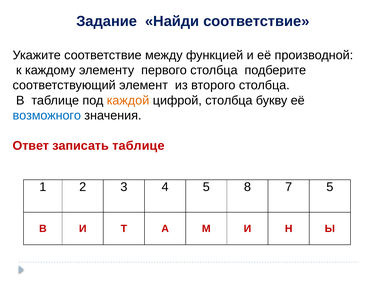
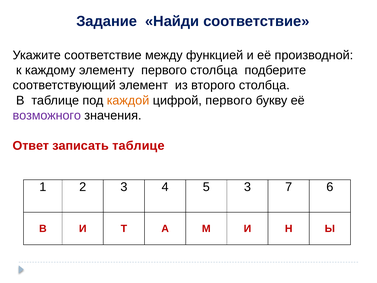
цифрой столбца: столбца -> первого
возможного colour: blue -> purple
5 8: 8 -> 3
7 5: 5 -> 6
